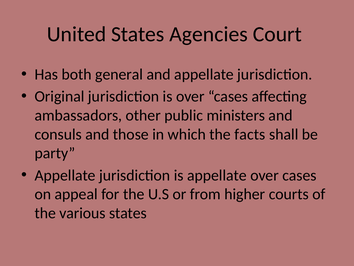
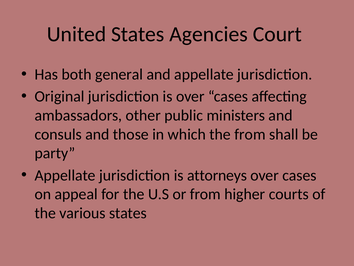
the facts: facts -> from
is appellate: appellate -> attorneys
